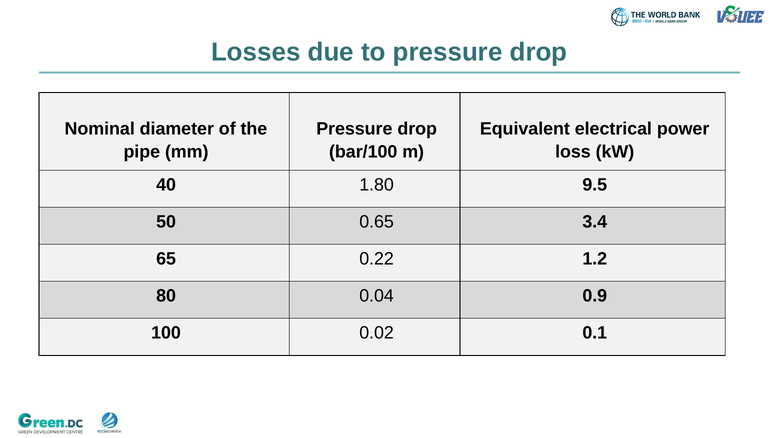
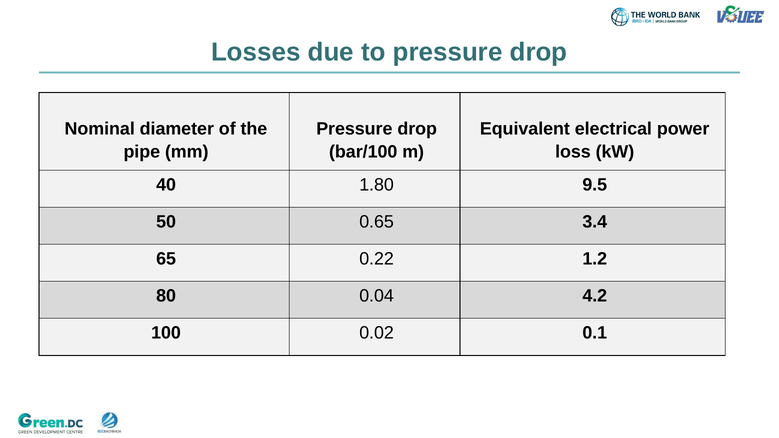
0.9: 0.9 -> 4.2
